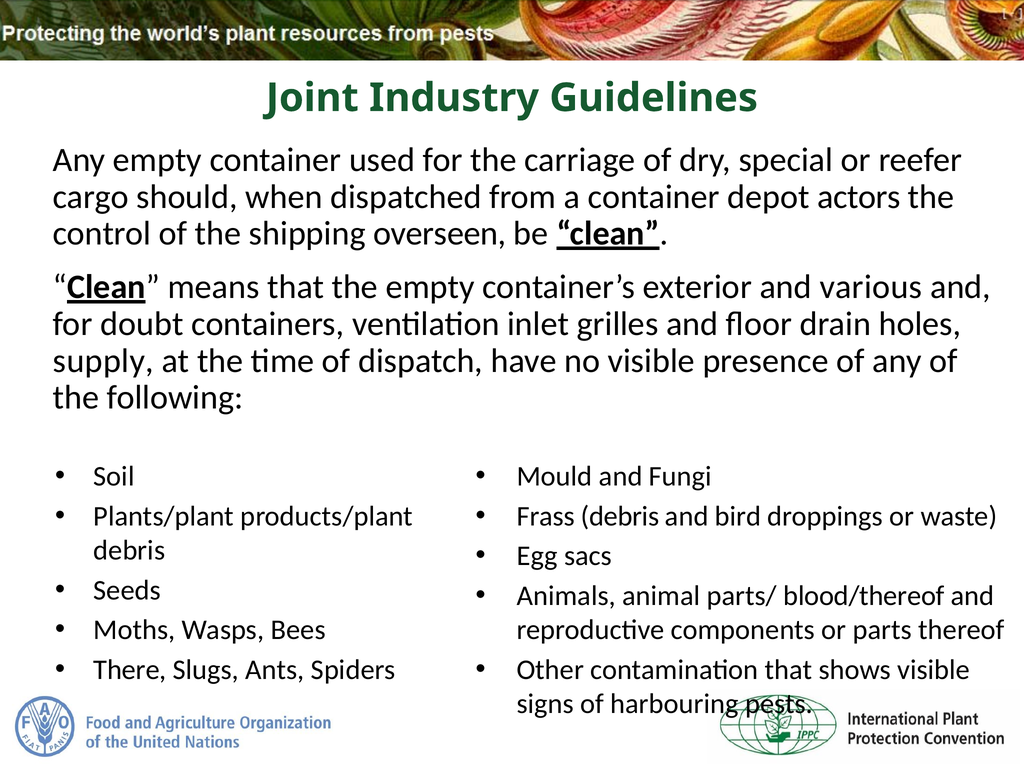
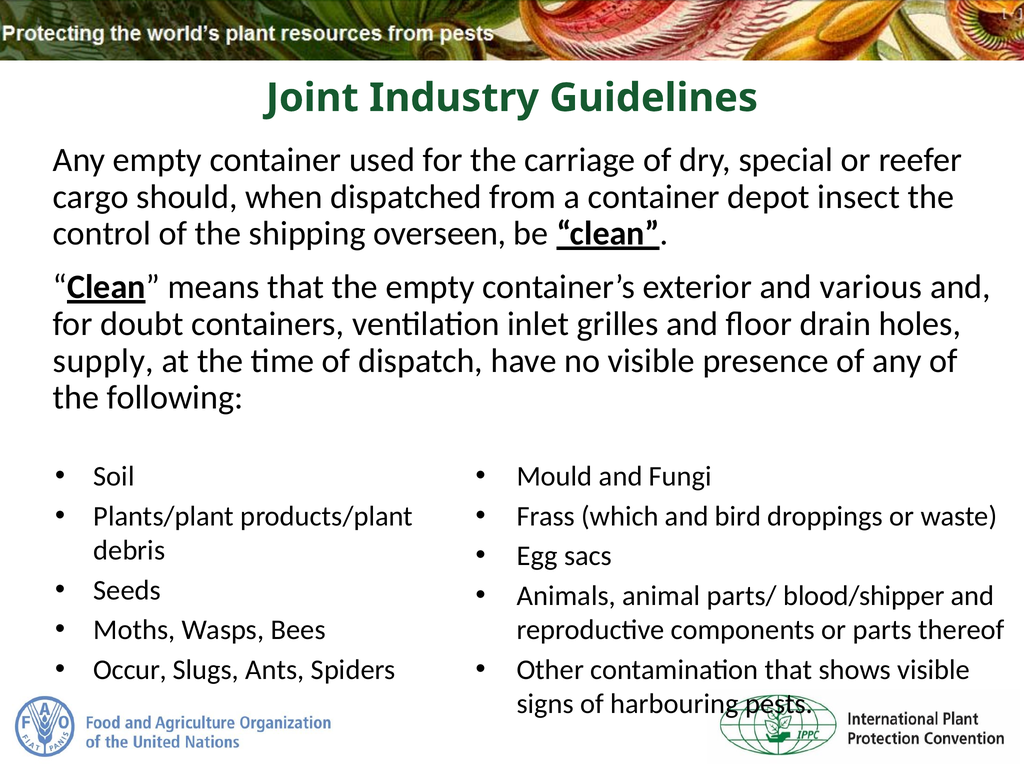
actors: actors -> insect
Frass debris: debris -> which
blood/thereof: blood/thereof -> blood/shipper
There: There -> Occur
